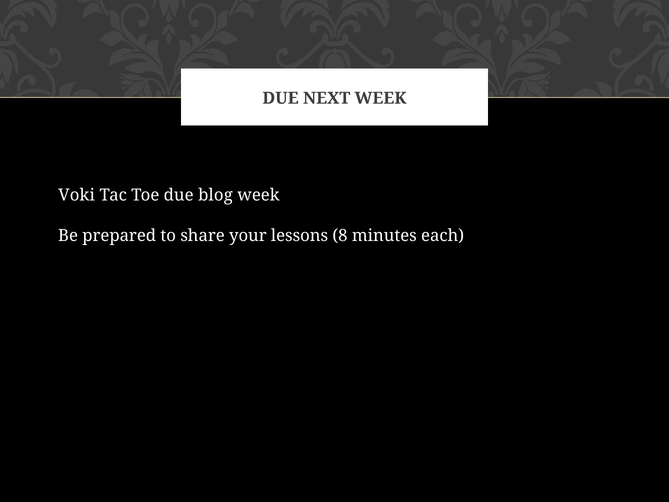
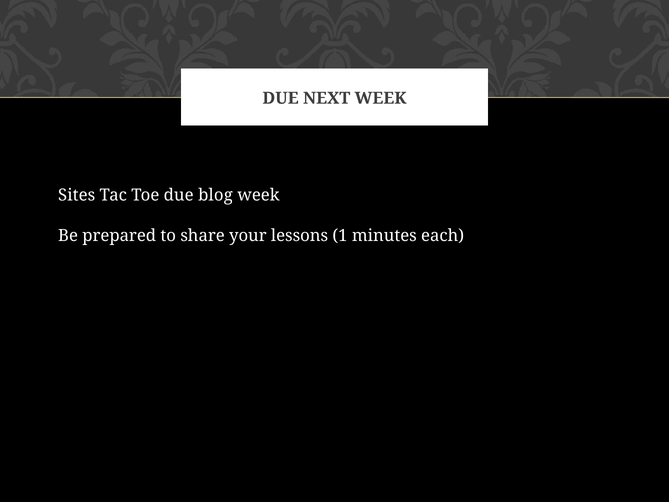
Voki: Voki -> Sites
8: 8 -> 1
